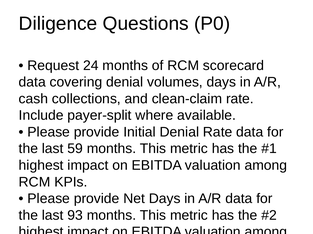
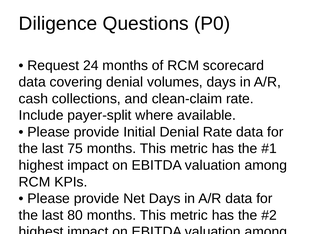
59: 59 -> 75
93: 93 -> 80
